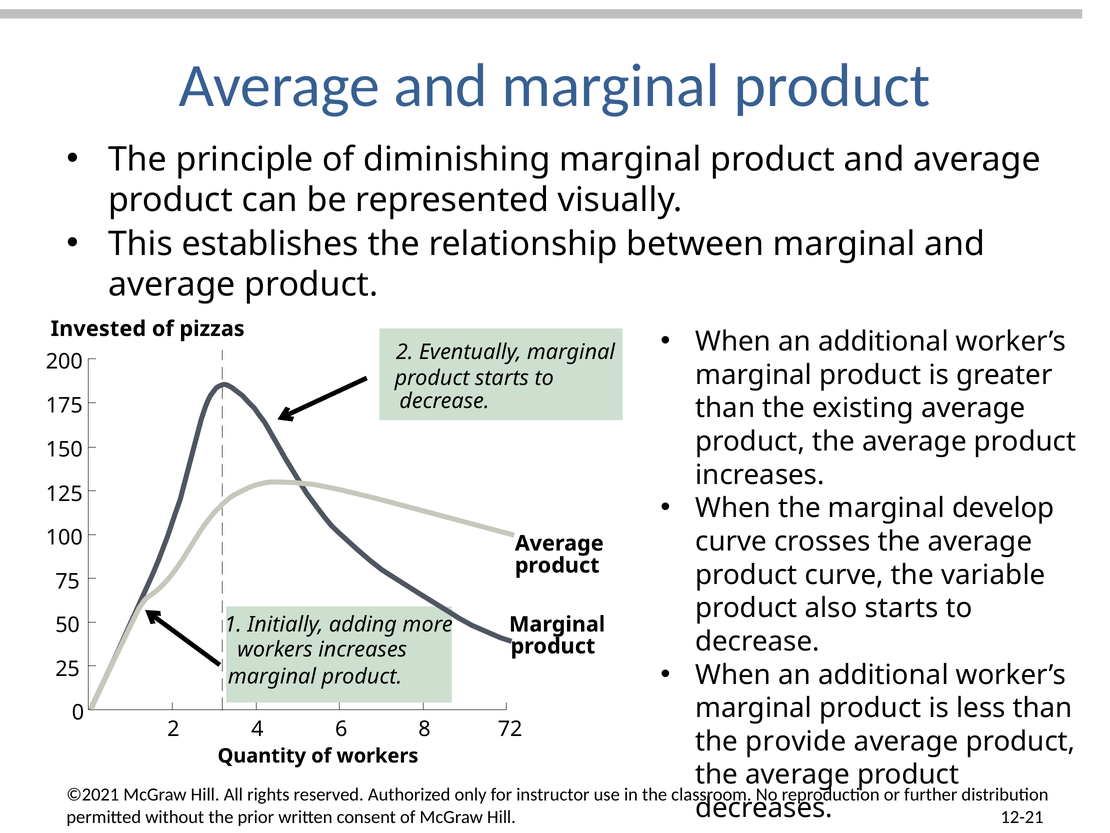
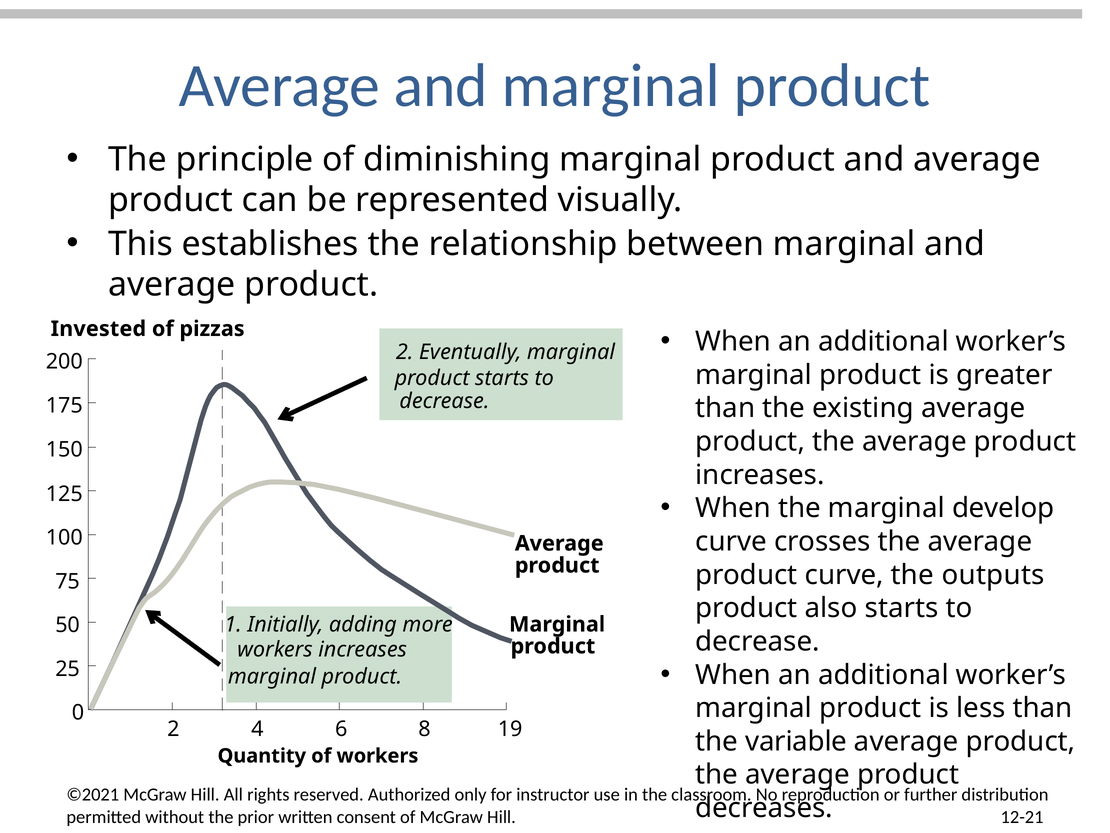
variable: variable -> outputs
72: 72 -> 19
provide: provide -> variable
